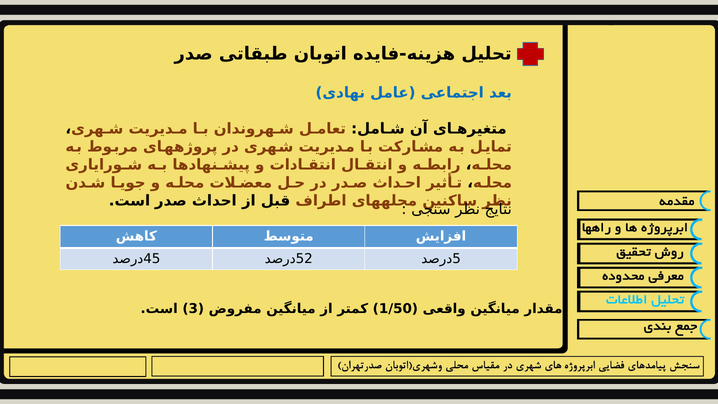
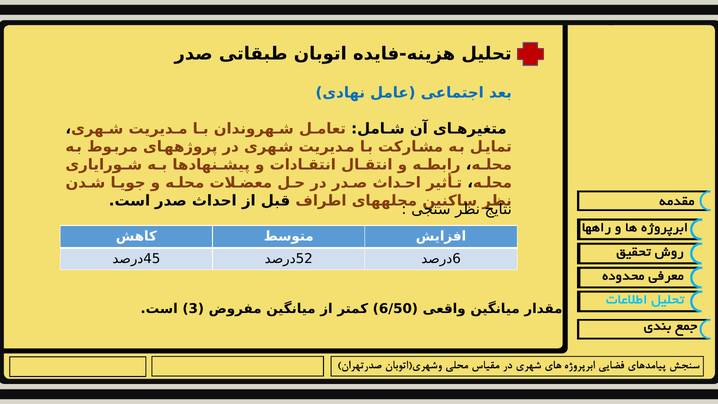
5: 5 -> 6
1/50: 1/50 -> 6/50
